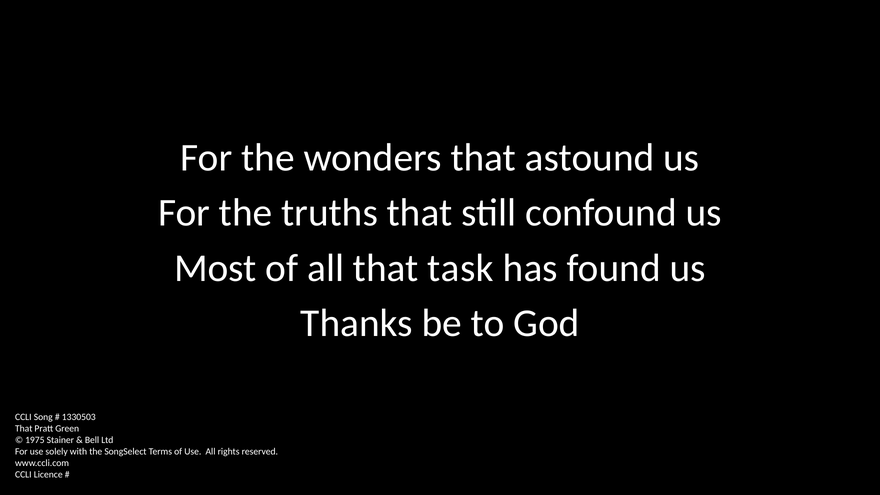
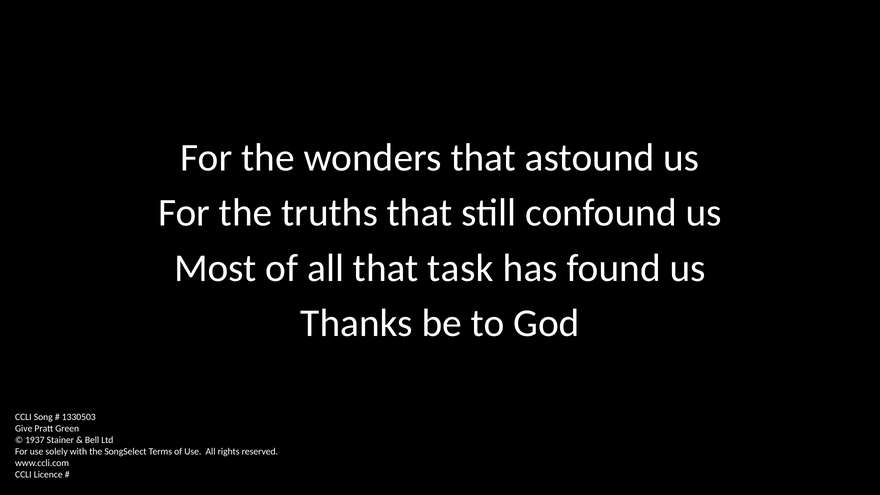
That at (24, 429): That -> Give
1975: 1975 -> 1937
